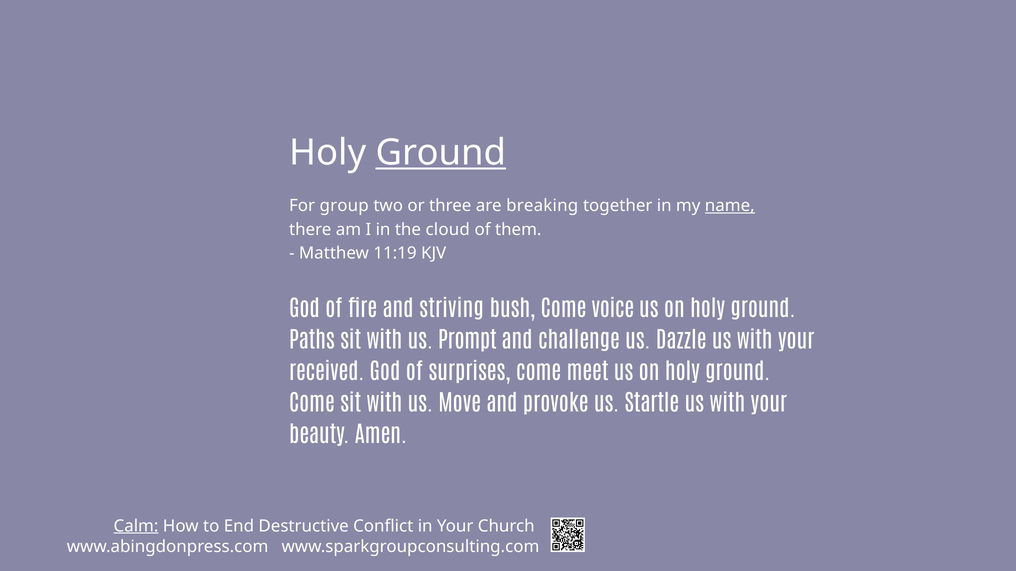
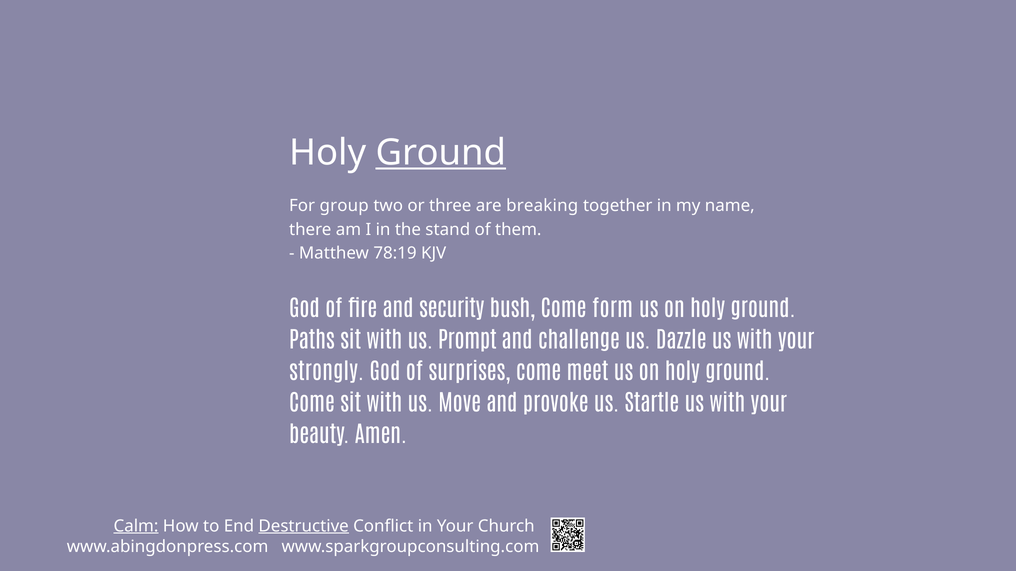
name underline: present -> none
cloud: cloud -> stand
11:19: 11:19 -> 78:19
striving: striving -> security
voice: voice -> form
received: received -> strongly
Destructive underline: none -> present
